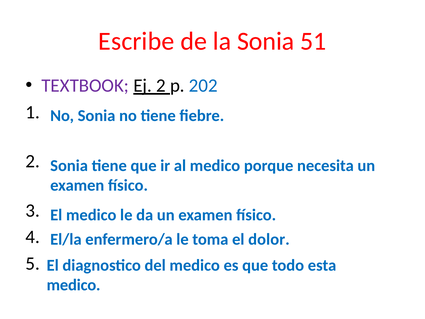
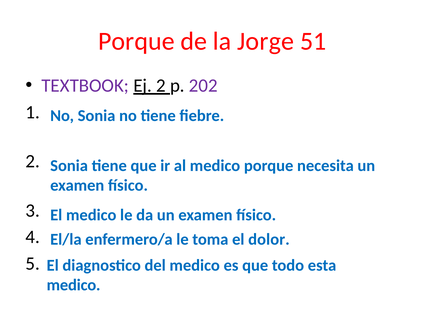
Escribe at (136, 41): Escribe -> Porque
la Sonia: Sonia -> Jorge
202 colour: blue -> purple
